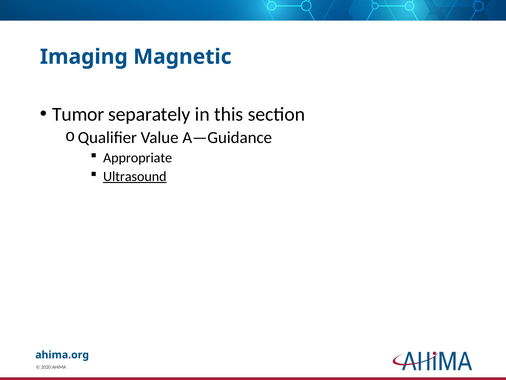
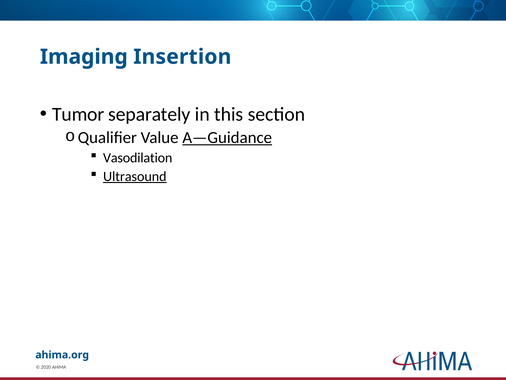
Magnetic: Magnetic -> Insertion
A—Guidance underline: none -> present
Appropriate: Appropriate -> Vasodilation
